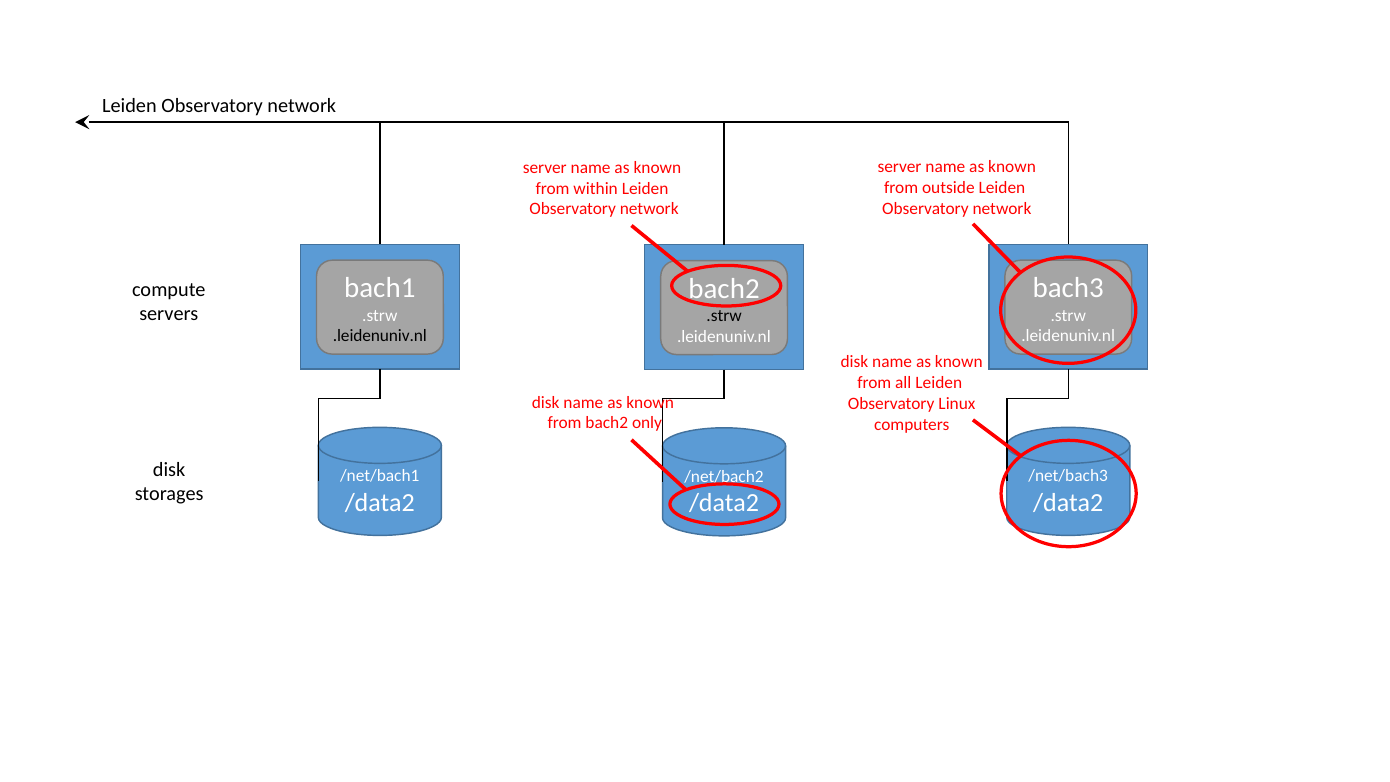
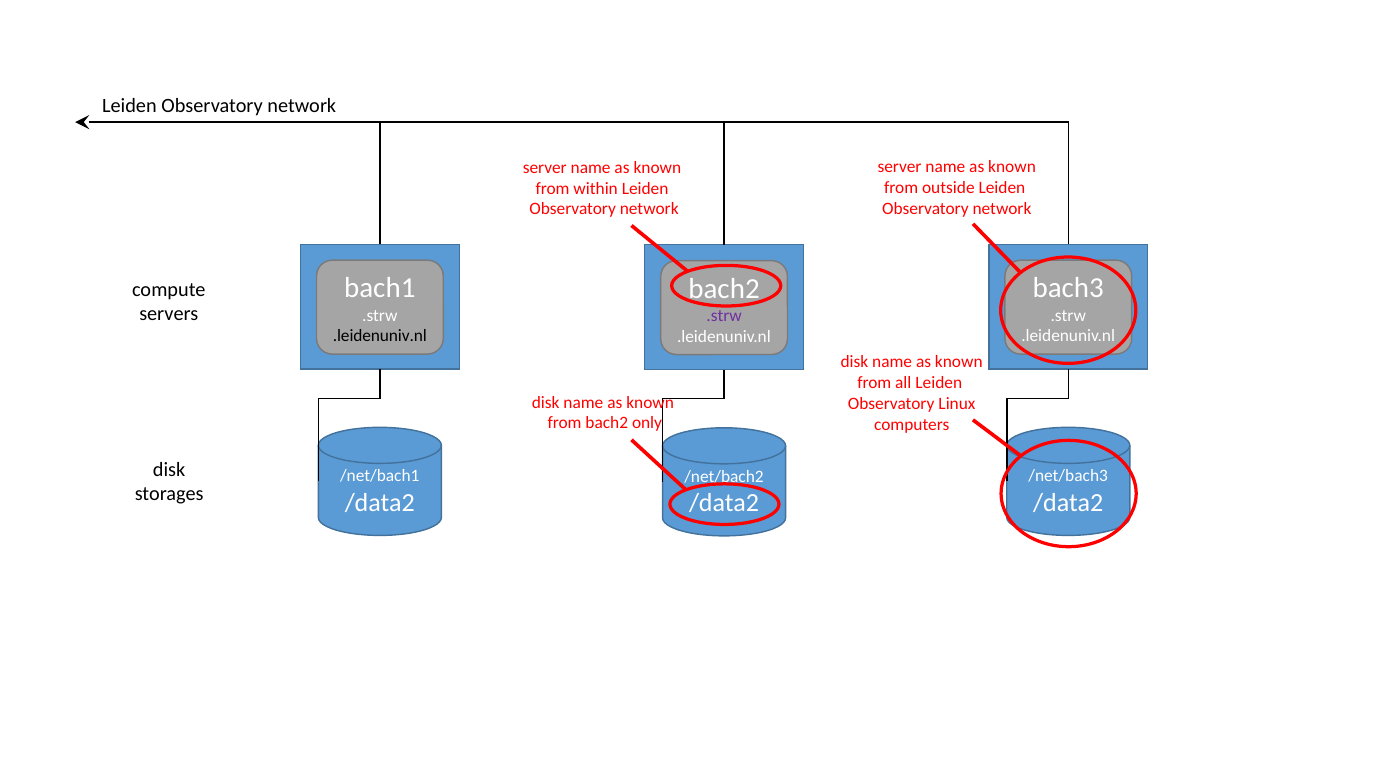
.strw at (724, 316) colour: black -> purple
